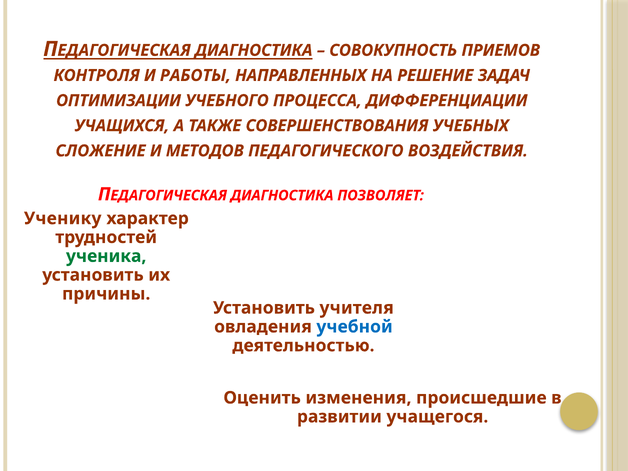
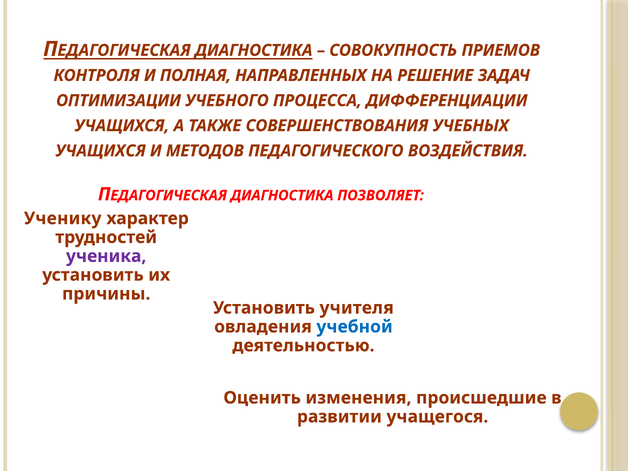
РАБОТЫ: РАБОТЫ -> ПОЛНАЯ
СЛОЖЕНИЕ at (101, 151): СЛОЖЕНИЕ -> УЧАЩИХСЯ
ученика colour: green -> purple
